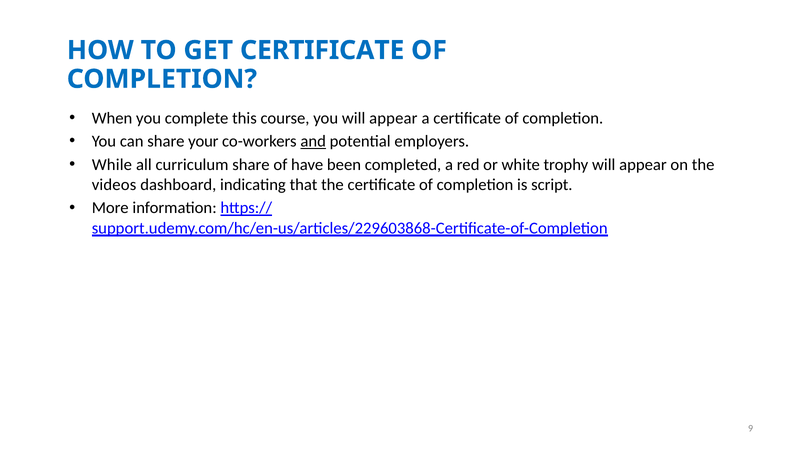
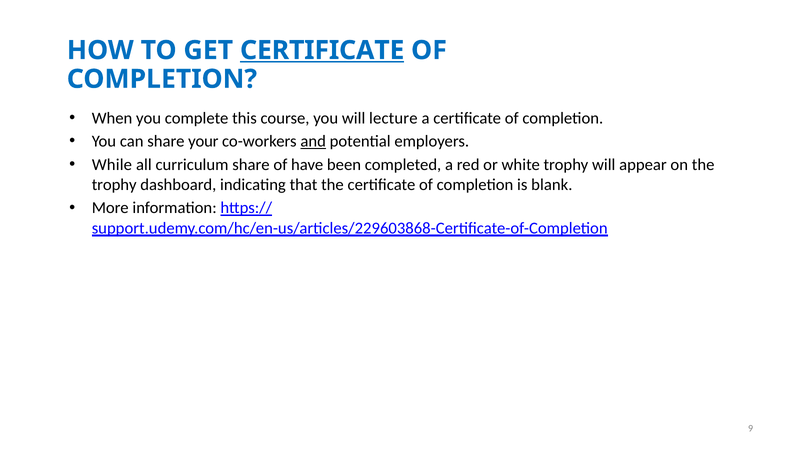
CERTIFICATE at (322, 50) underline: none -> present
you will appear: appear -> lecture
videos at (114, 185): videos -> trophy
script: script -> blank
